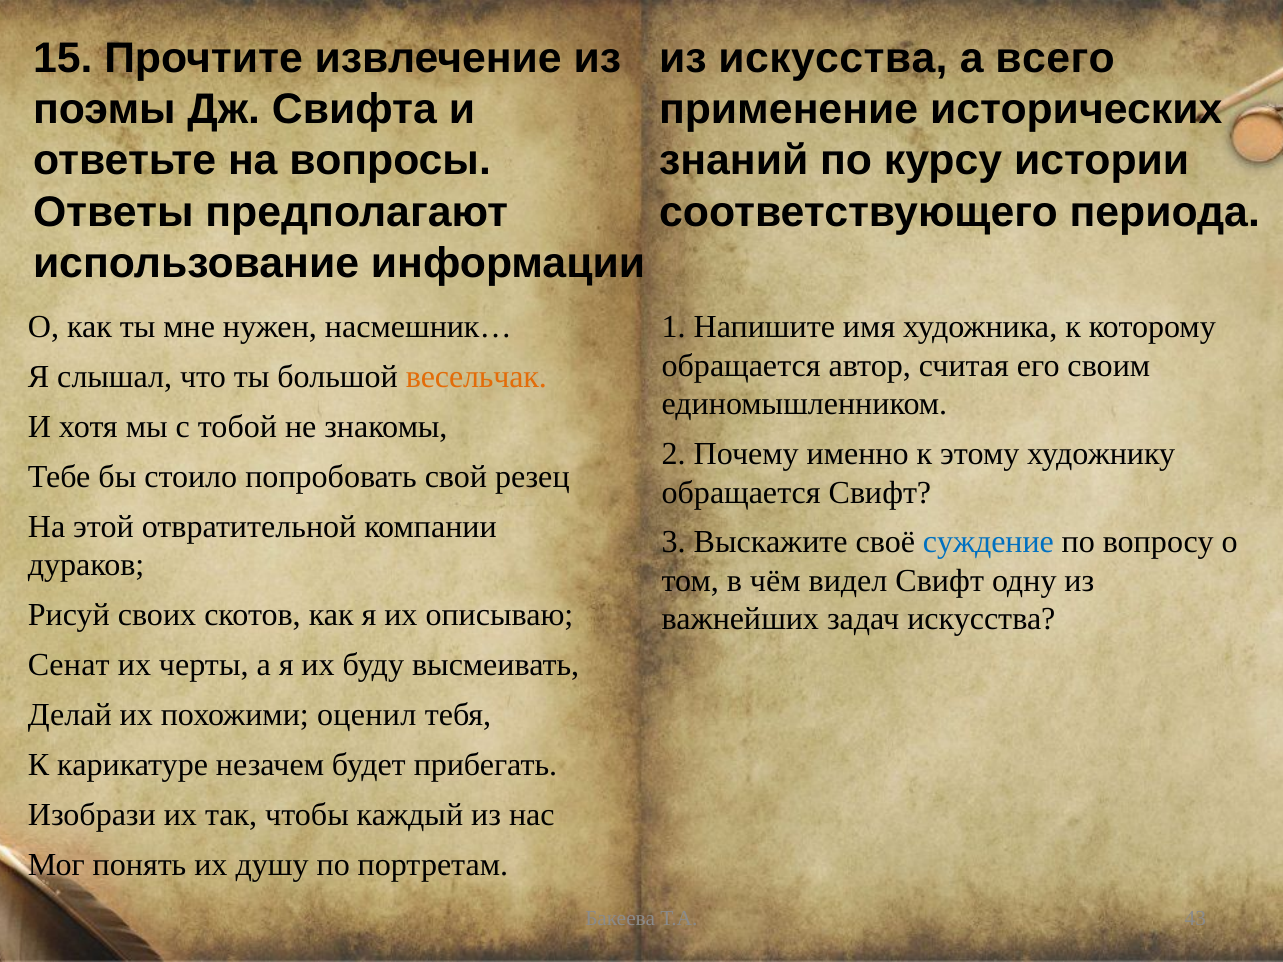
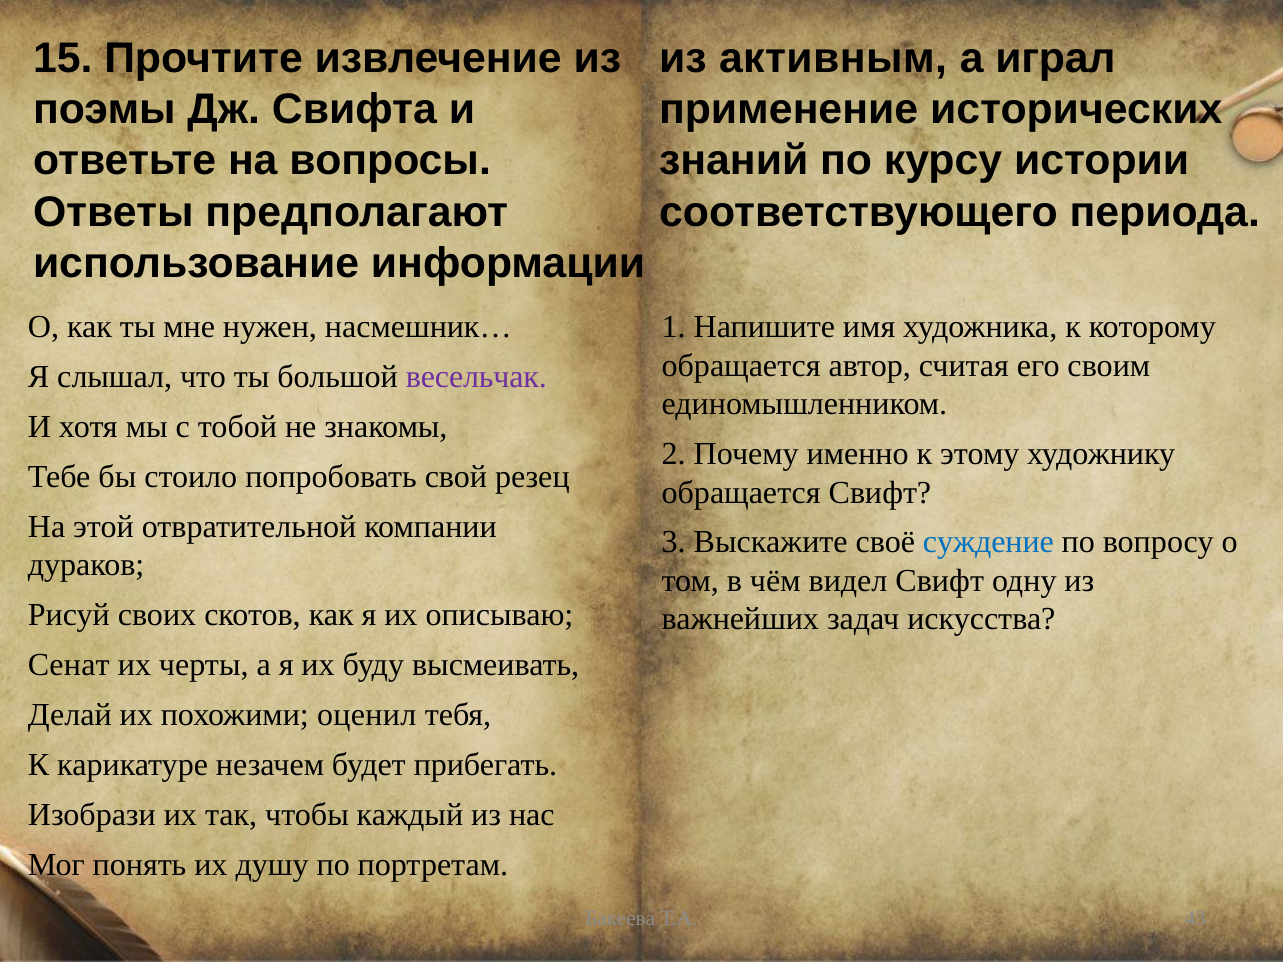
из искусства: искусства -> активным
всего: всего -> играл
весельчак colour: orange -> purple
